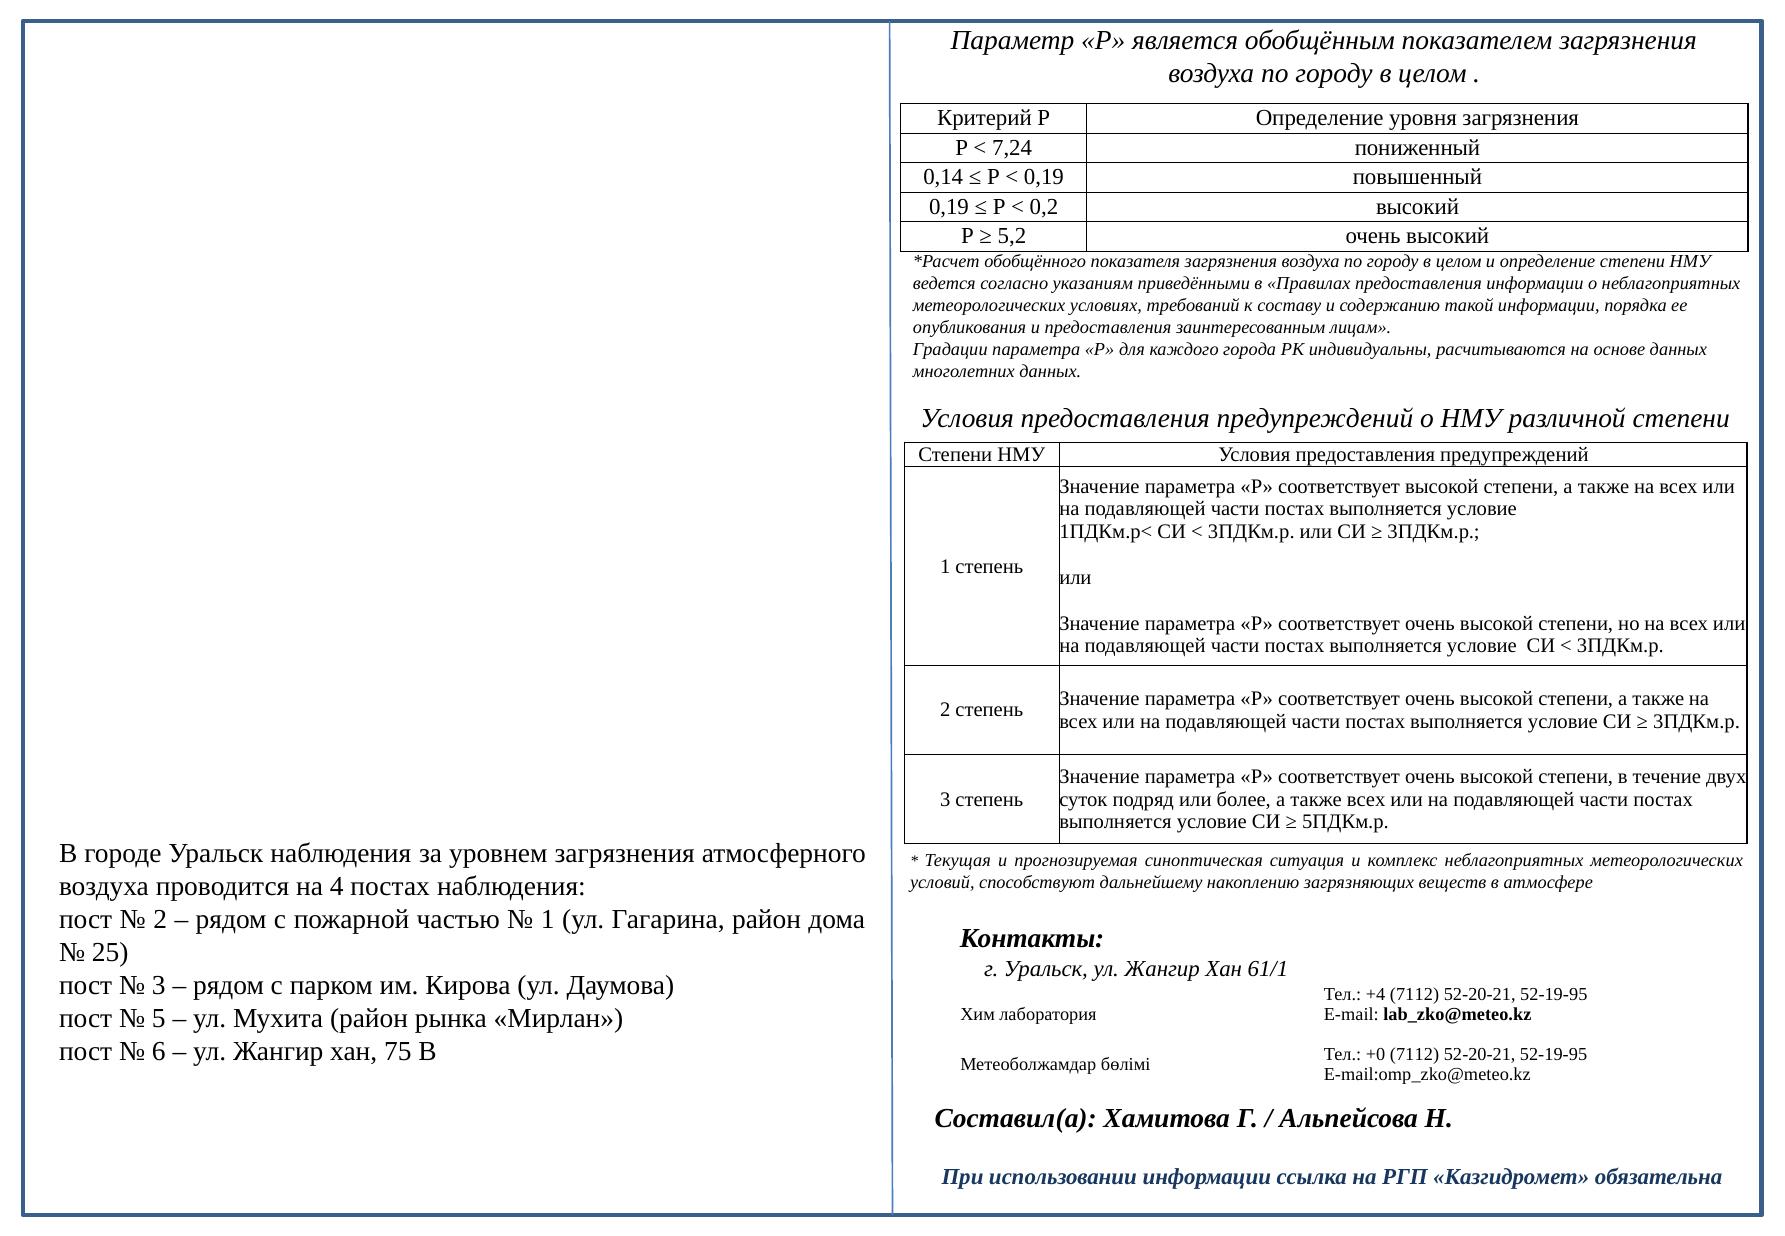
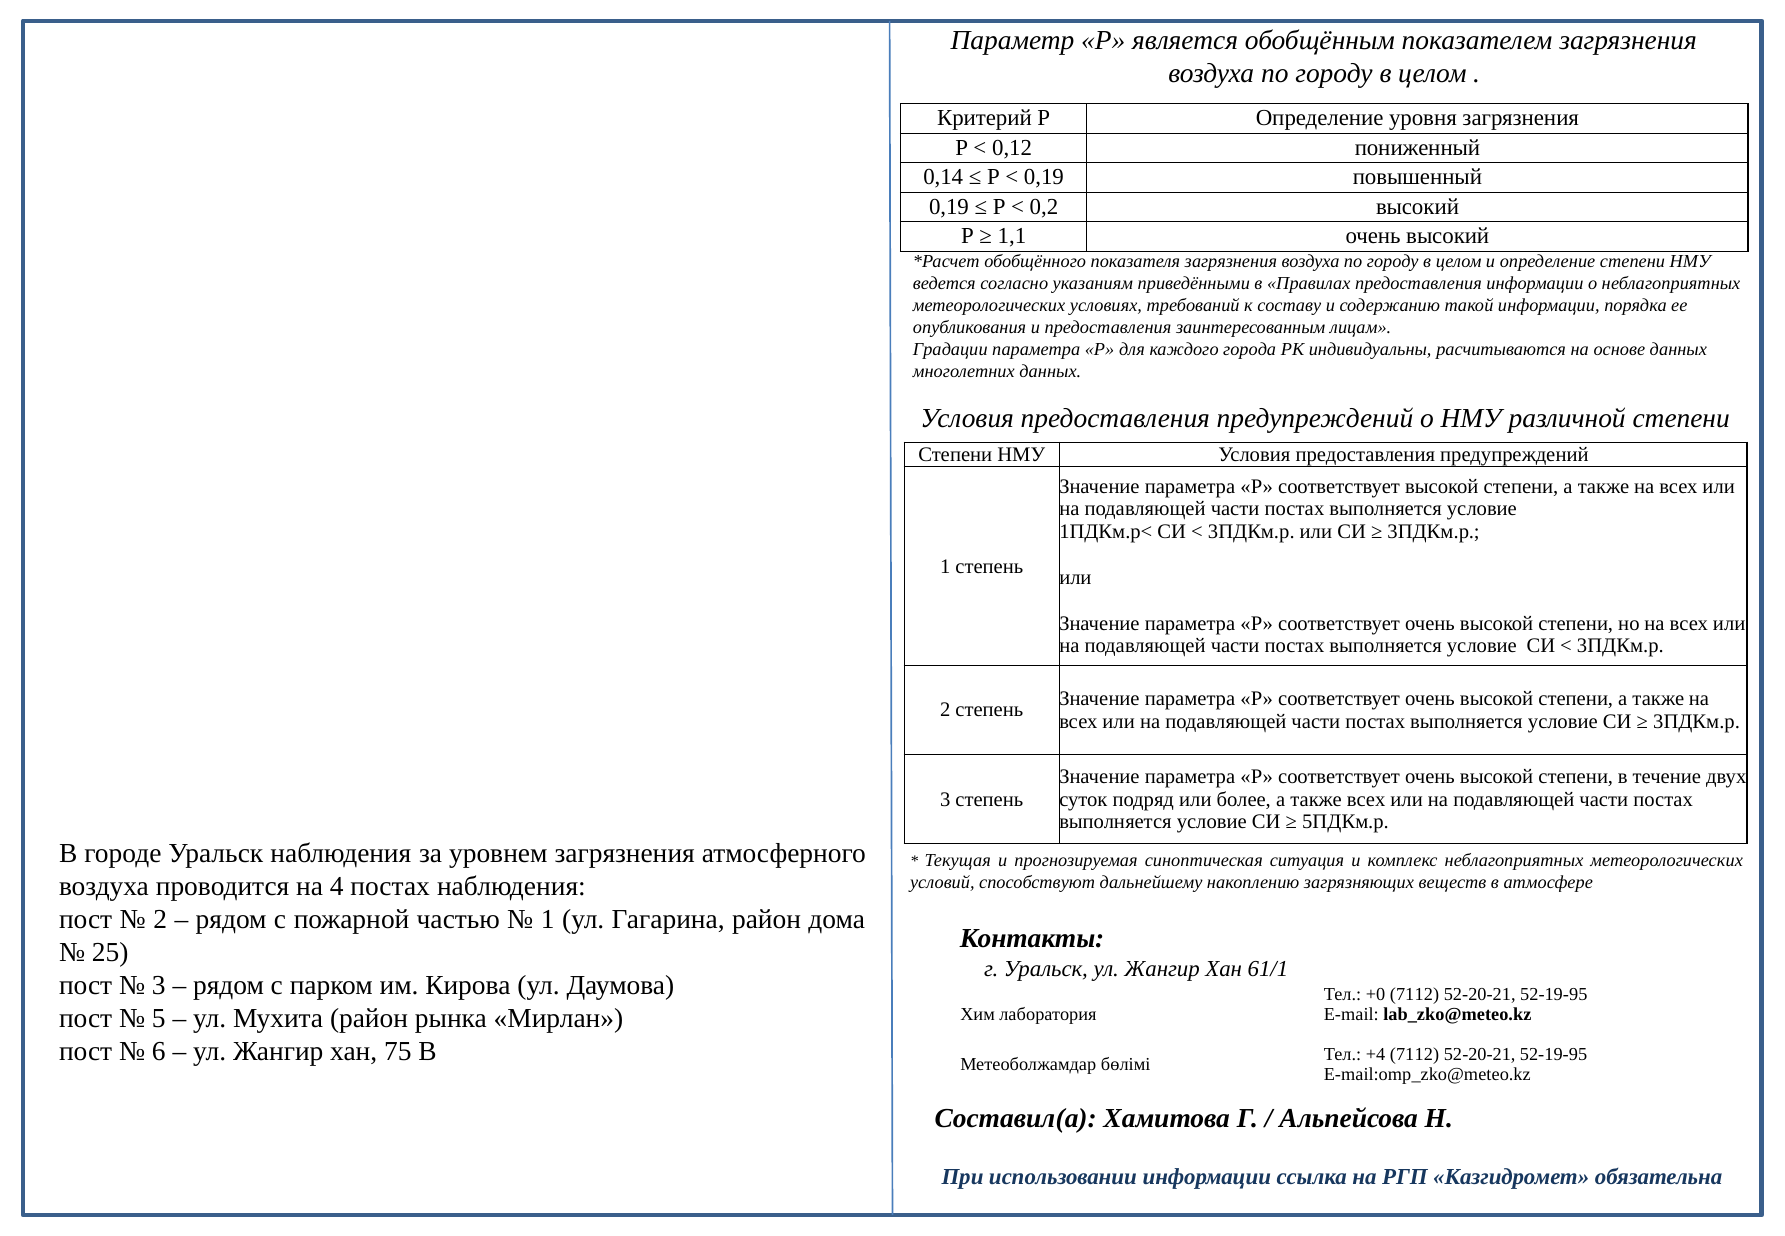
7,24: 7,24 -> 0,12
5,2: 5,2 -> 1,1
+4: +4 -> +0
+0: +0 -> +4
